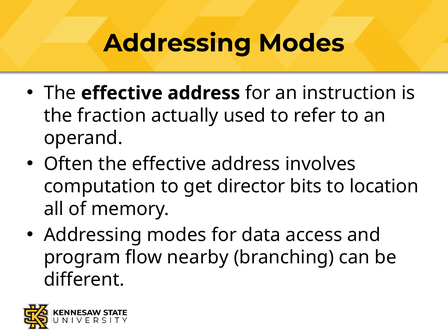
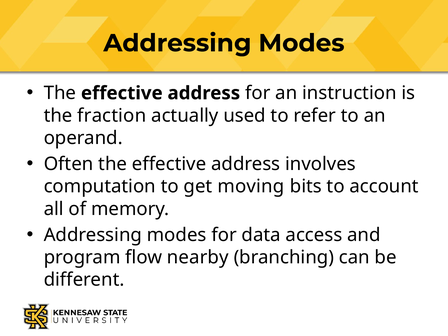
director: director -> moving
location: location -> account
